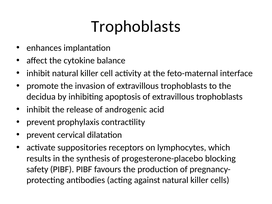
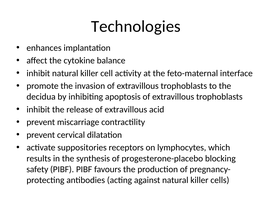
Trophoblasts at (136, 26): Trophoblasts -> Technologies
release of androgenic: androgenic -> extravillous
prophylaxis: prophylaxis -> miscarriage
